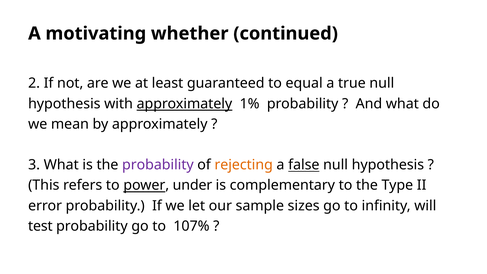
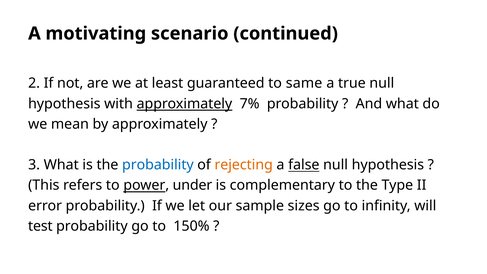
whether: whether -> scenario
equal: equal -> same
1%: 1% -> 7%
probability at (158, 165) colour: purple -> blue
107%: 107% -> 150%
